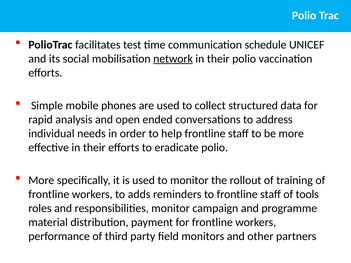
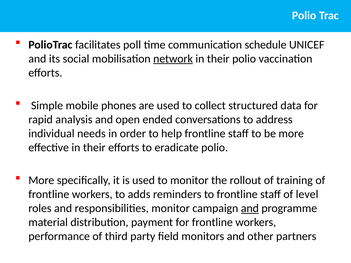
test: test -> poll
tools: tools -> level
and at (250, 208) underline: none -> present
